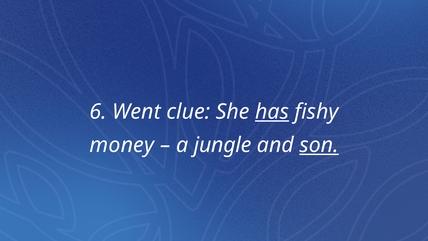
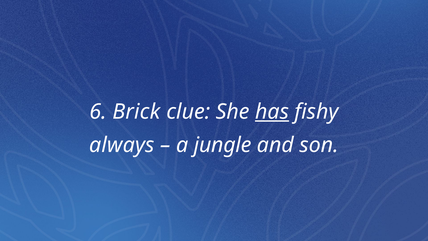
Went: Went -> Brick
money: money -> always
son underline: present -> none
